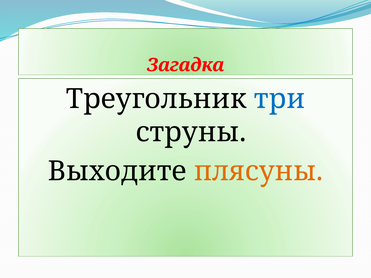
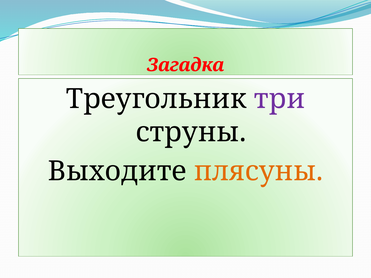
три colour: blue -> purple
